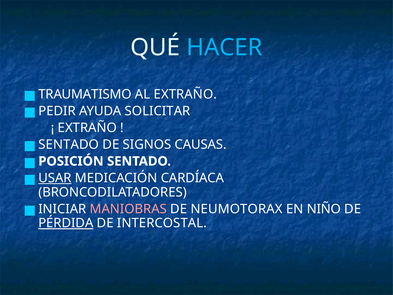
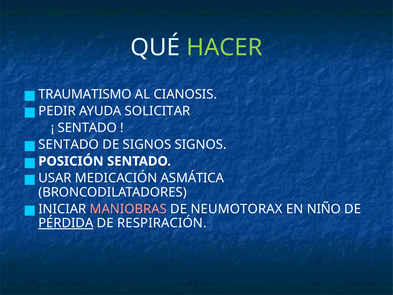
HACER colour: light blue -> light green
AL EXTRAÑO: EXTRAÑO -> CIANOSIS
EXTRAÑO at (87, 128): EXTRAÑO -> SENTADO
SIGNOS CAUSAS: CAUSAS -> SIGNOS
USAR underline: present -> none
CARDÍACA: CARDÍACA -> ASMÁTICA
INTERCOSTAL: INTERCOSTAL -> RESPIRACIÓN
